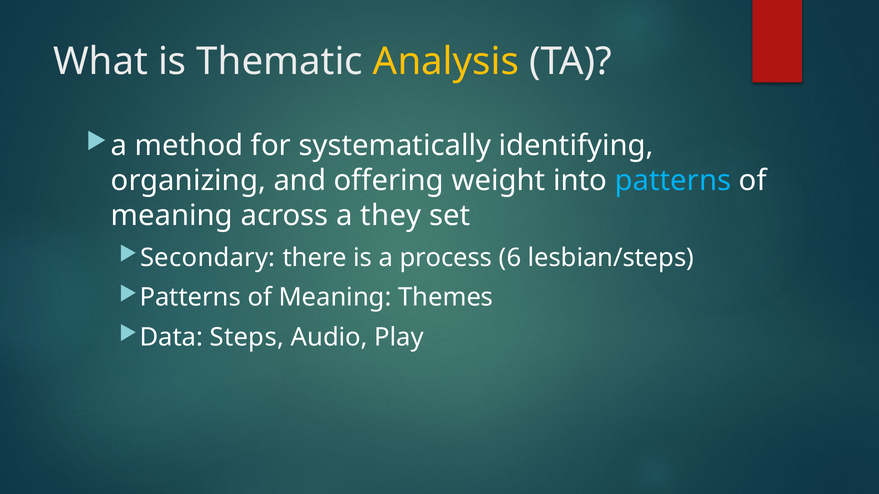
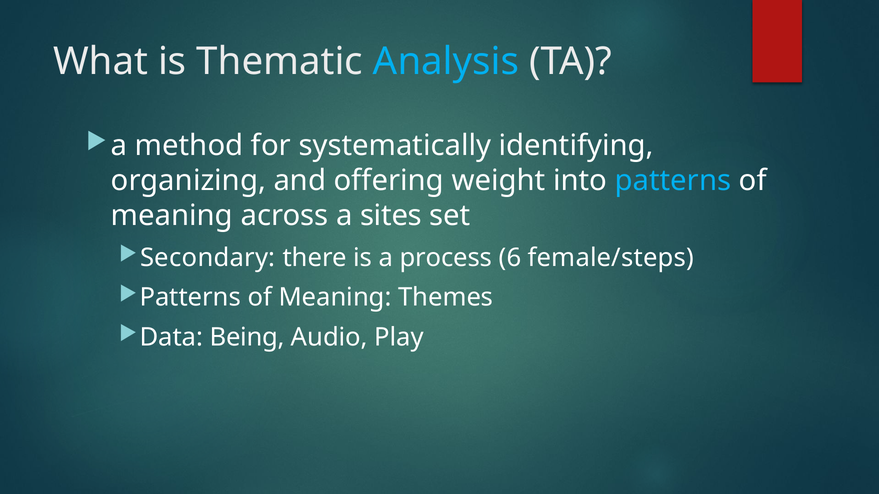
Analysis colour: yellow -> light blue
they: they -> sites
lesbian/steps: lesbian/steps -> female/steps
Steps: Steps -> Being
